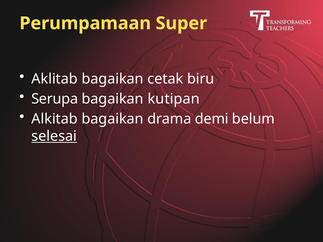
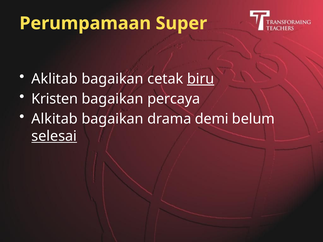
biru underline: none -> present
Serupa: Serupa -> Kristen
kutipan: kutipan -> percaya
